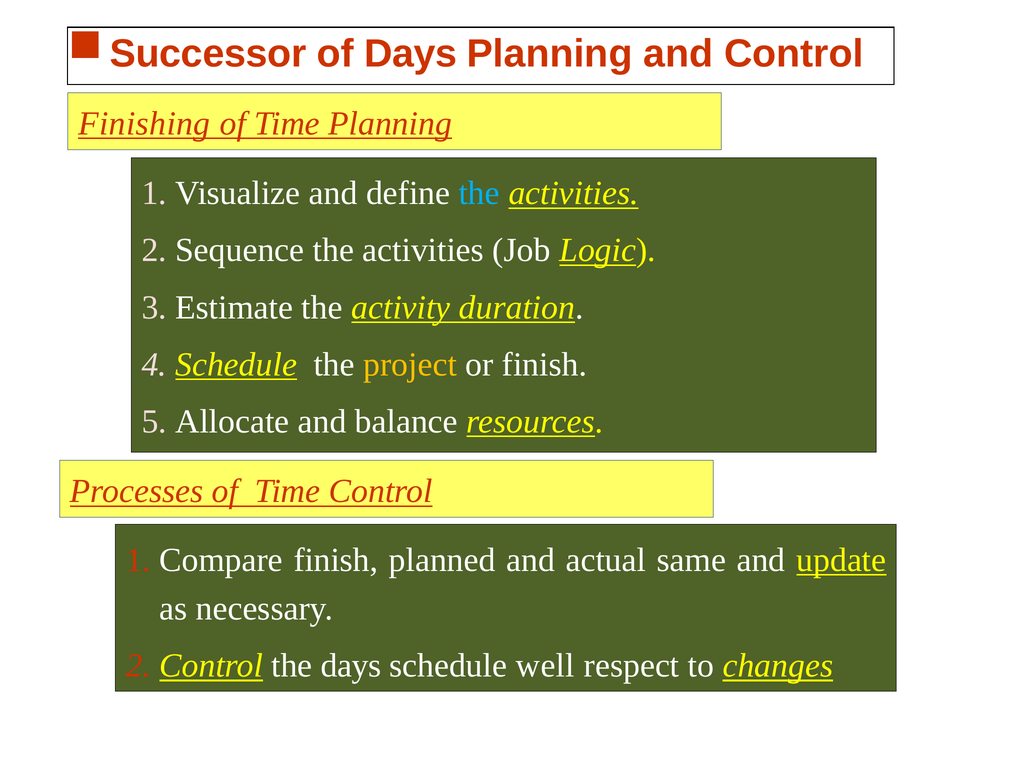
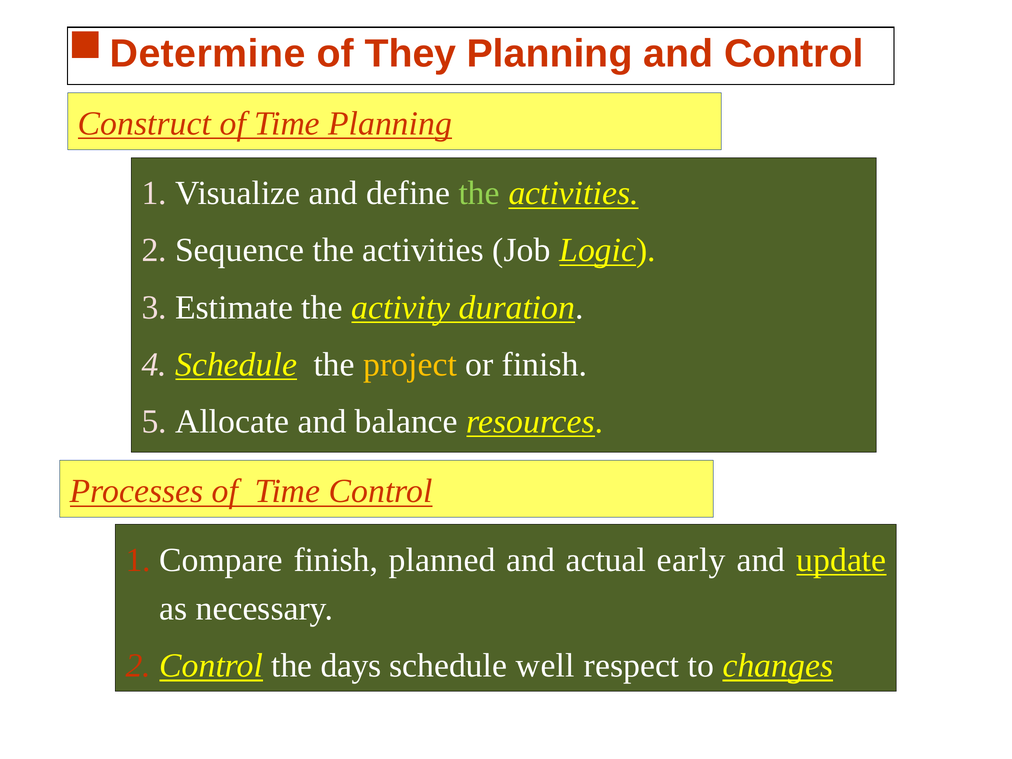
Successor: Successor -> Determine
of Days: Days -> They
Finishing: Finishing -> Construct
the at (479, 193) colour: light blue -> light green
same: same -> early
